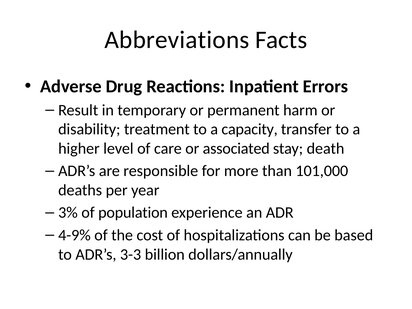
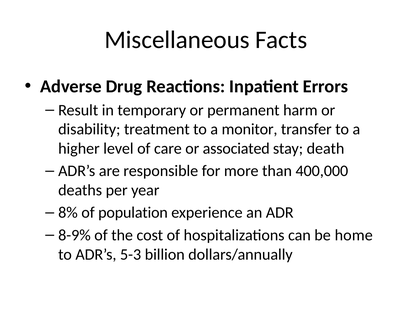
Abbreviations: Abbreviations -> Miscellaneous
capacity: capacity -> monitor
101,000: 101,000 -> 400,000
3%: 3% -> 8%
4-9%: 4-9% -> 8-9%
based: based -> home
3-3: 3-3 -> 5-3
